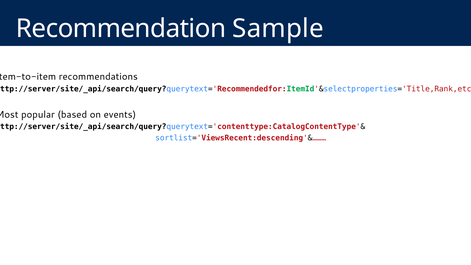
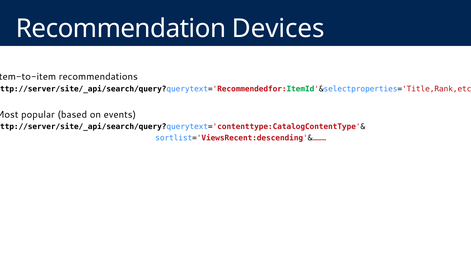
Sample: Sample -> Devices
